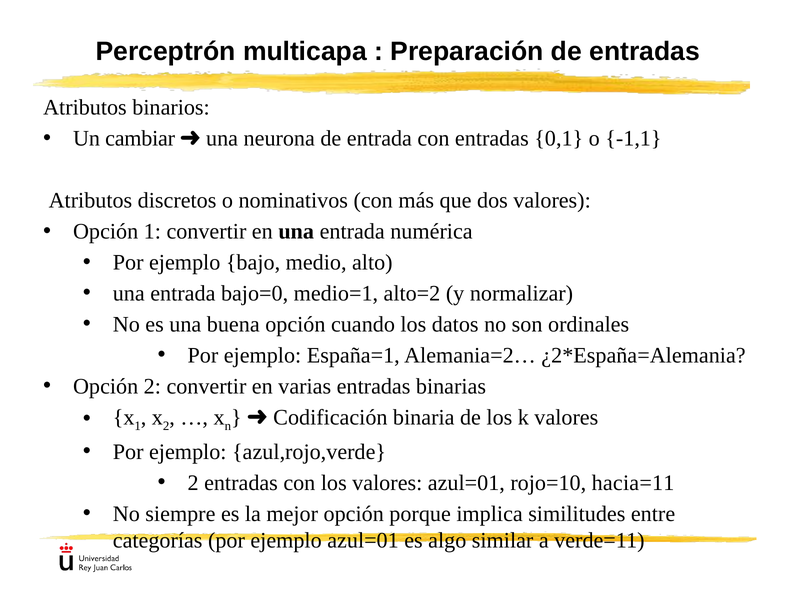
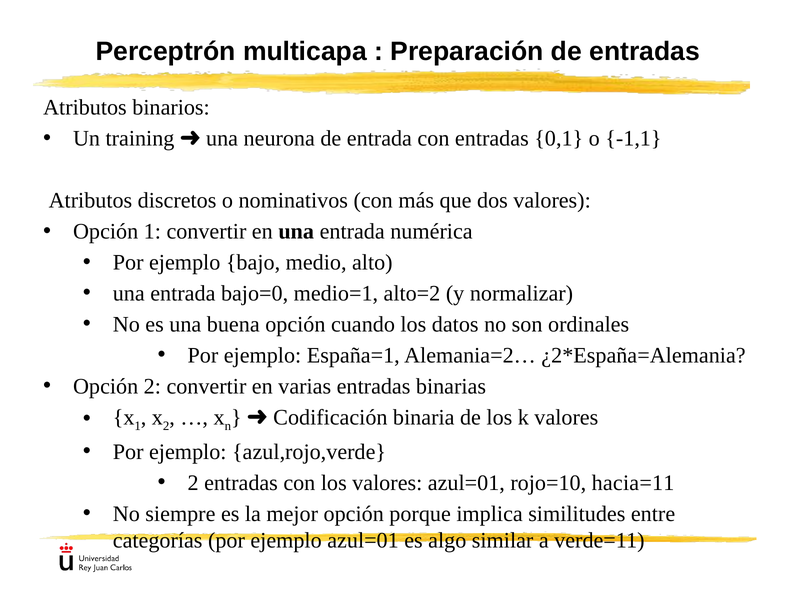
cambiar: cambiar -> training
